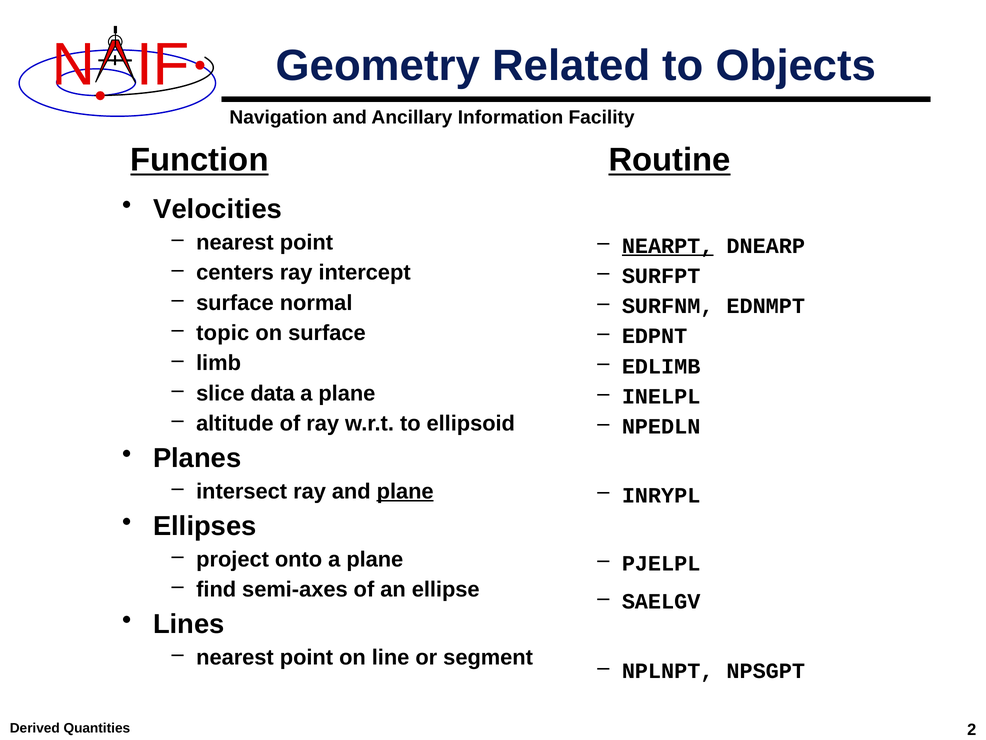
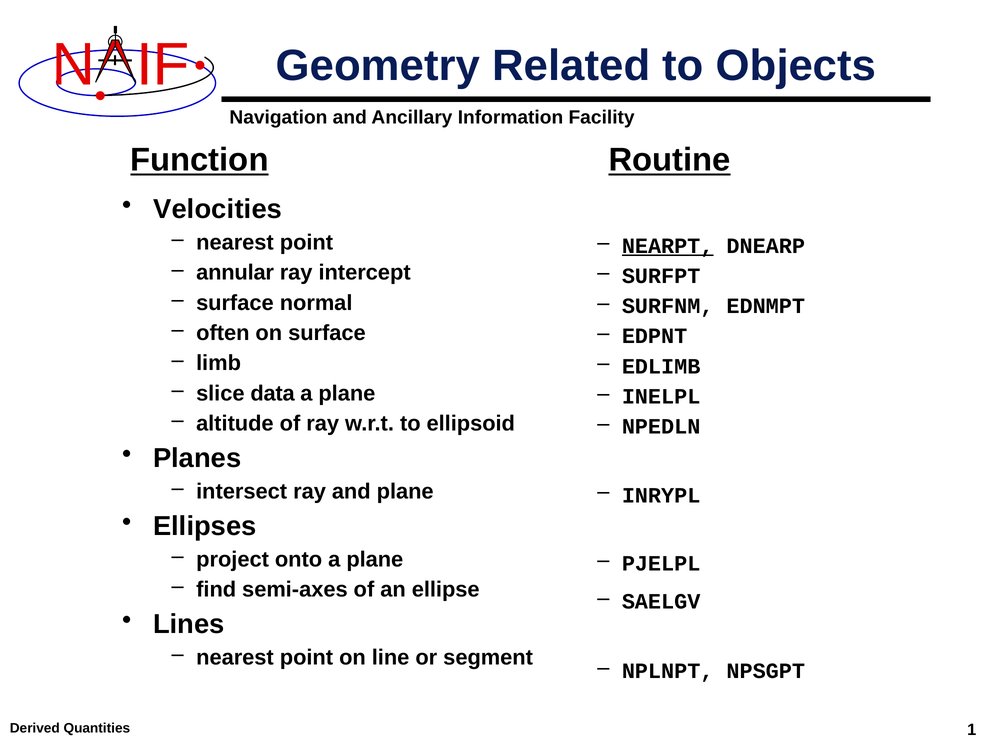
centers: centers -> annular
topic: topic -> often
plane at (405, 491) underline: present -> none
2: 2 -> 1
